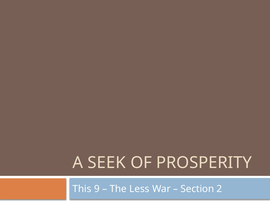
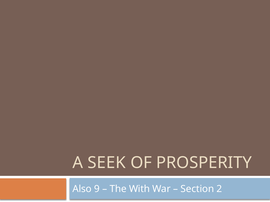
This: This -> Also
Less: Less -> With
